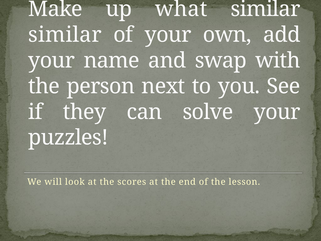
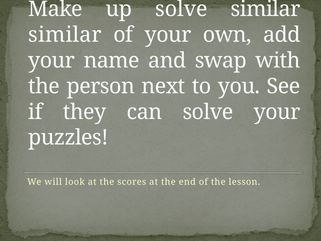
up what: what -> solve
